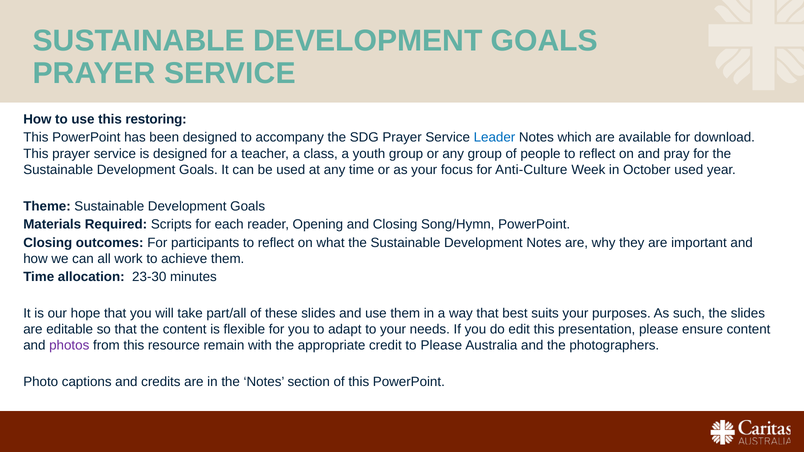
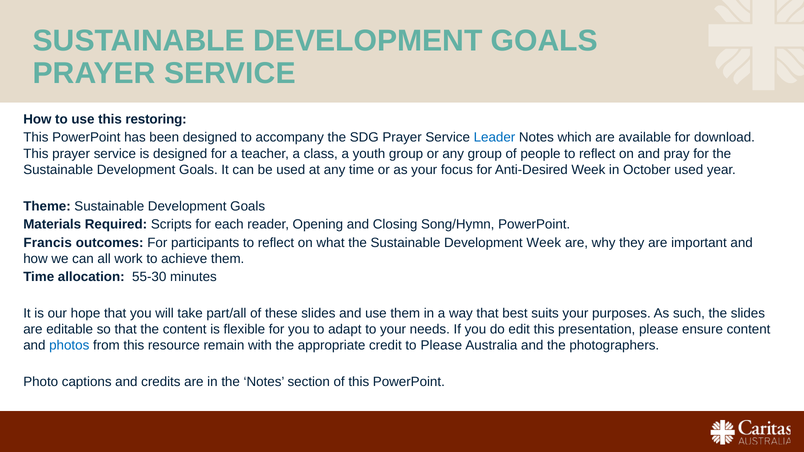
Anti-Culture: Anti-Culture -> Anti-Desired
Closing at (48, 243): Closing -> Francis
Development Notes: Notes -> Week
23-30: 23-30 -> 55-30
photos colour: purple -> blue
